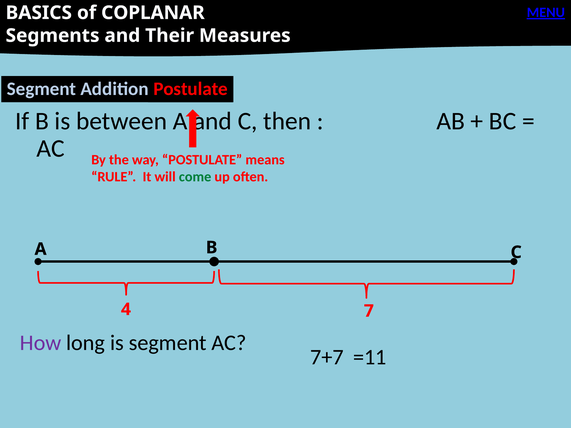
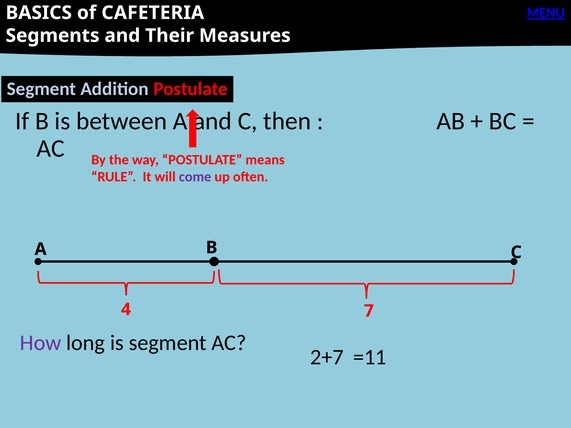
COPLANAR: COPLANAR -> CAFETERIA
come colour: green -> purple
7+7: 7+7 -> 2+7
